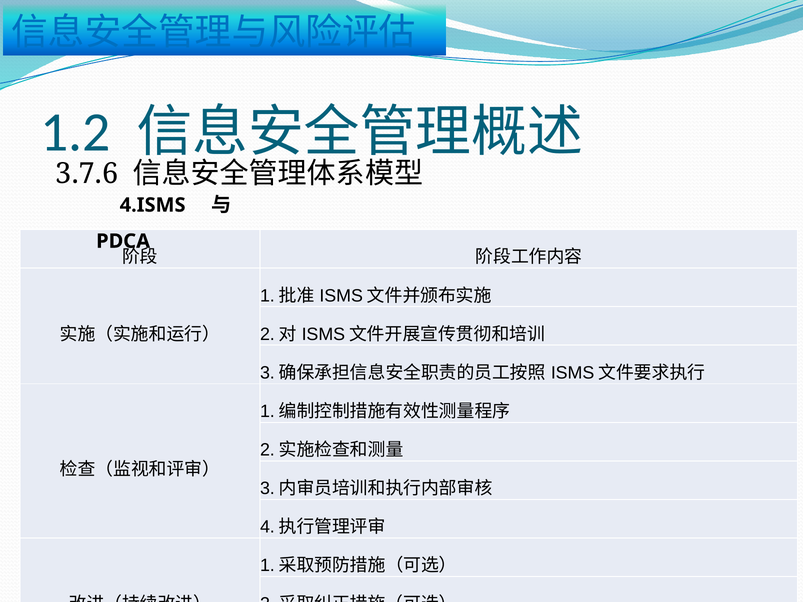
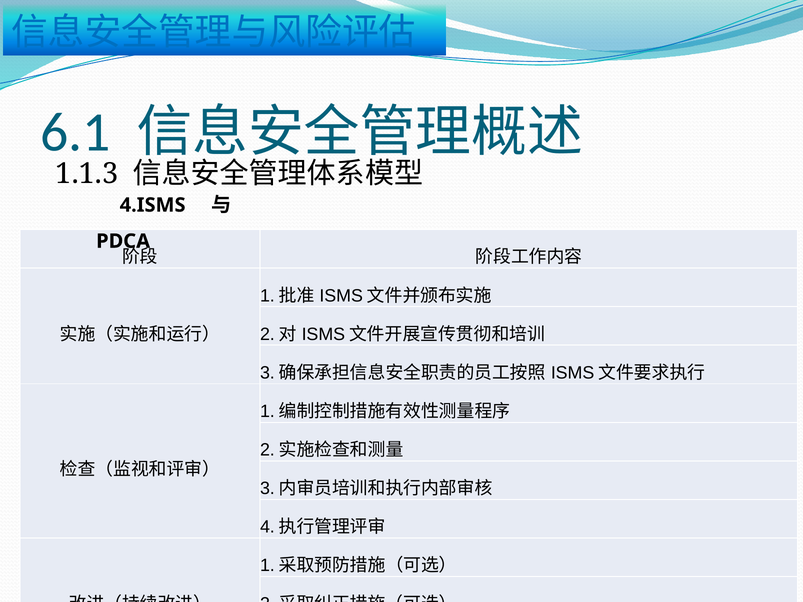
1.2: 1.2 -> 6.1
3.7.6: 3.7.6 -> 1.1.3
